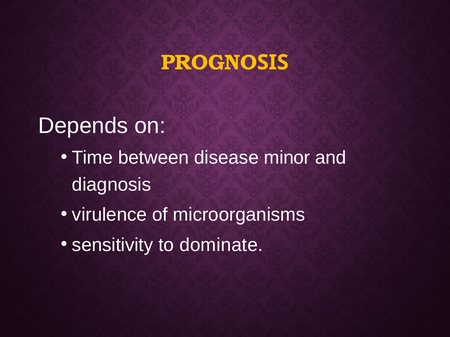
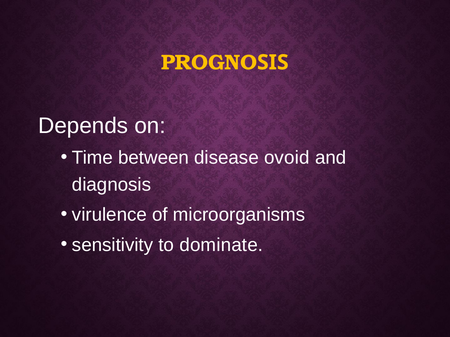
minor: minor -> ovoid
